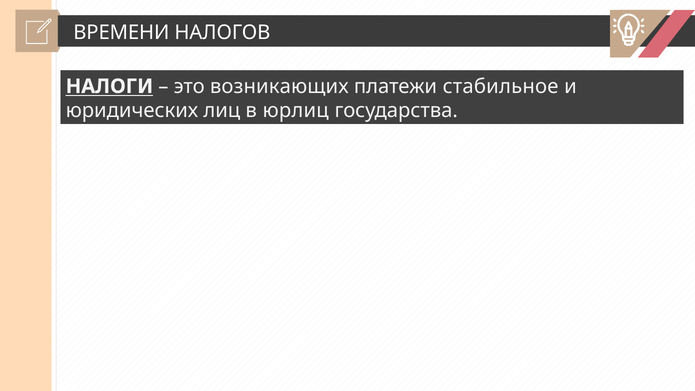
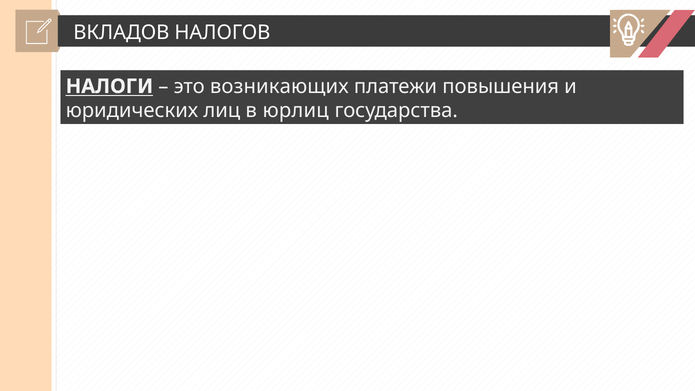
ВРЕМЕНИ: ВРЕМЕНИ -> ВКЛАДОВ
стабильное: стабильное -> повышения
